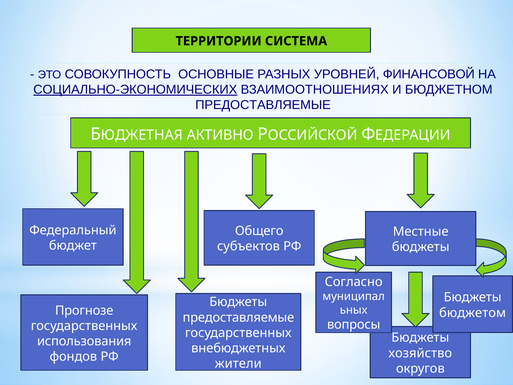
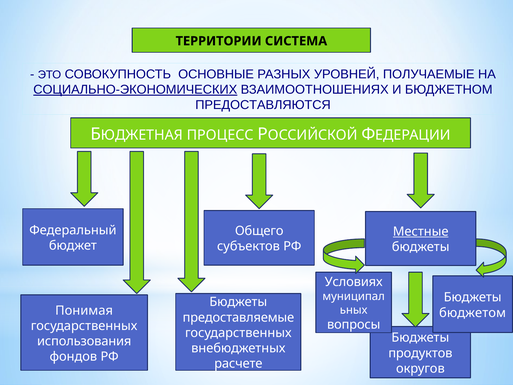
ФИНАНСОВОЙ: ФИНАНСОВОЙ -> ПОЛУЧАЕМЫЕ
ПРЕДОСТАВЛЯЕМЫЕ at (263, 105): ПРЕДОСТАВЛЯЕМЫЕ -> ПРЕДОСТАВЛЯЮТСЯ
АКТИВНО: АКТИВНО -> ПРОЦЕСС
Местные underline: none -> present
Согласно: Согласно -> Условиях
Прогнозе: Прогнозе -> Понимая
хозяйство: хозяйство -> продуктов
жители: жители -> расчете
